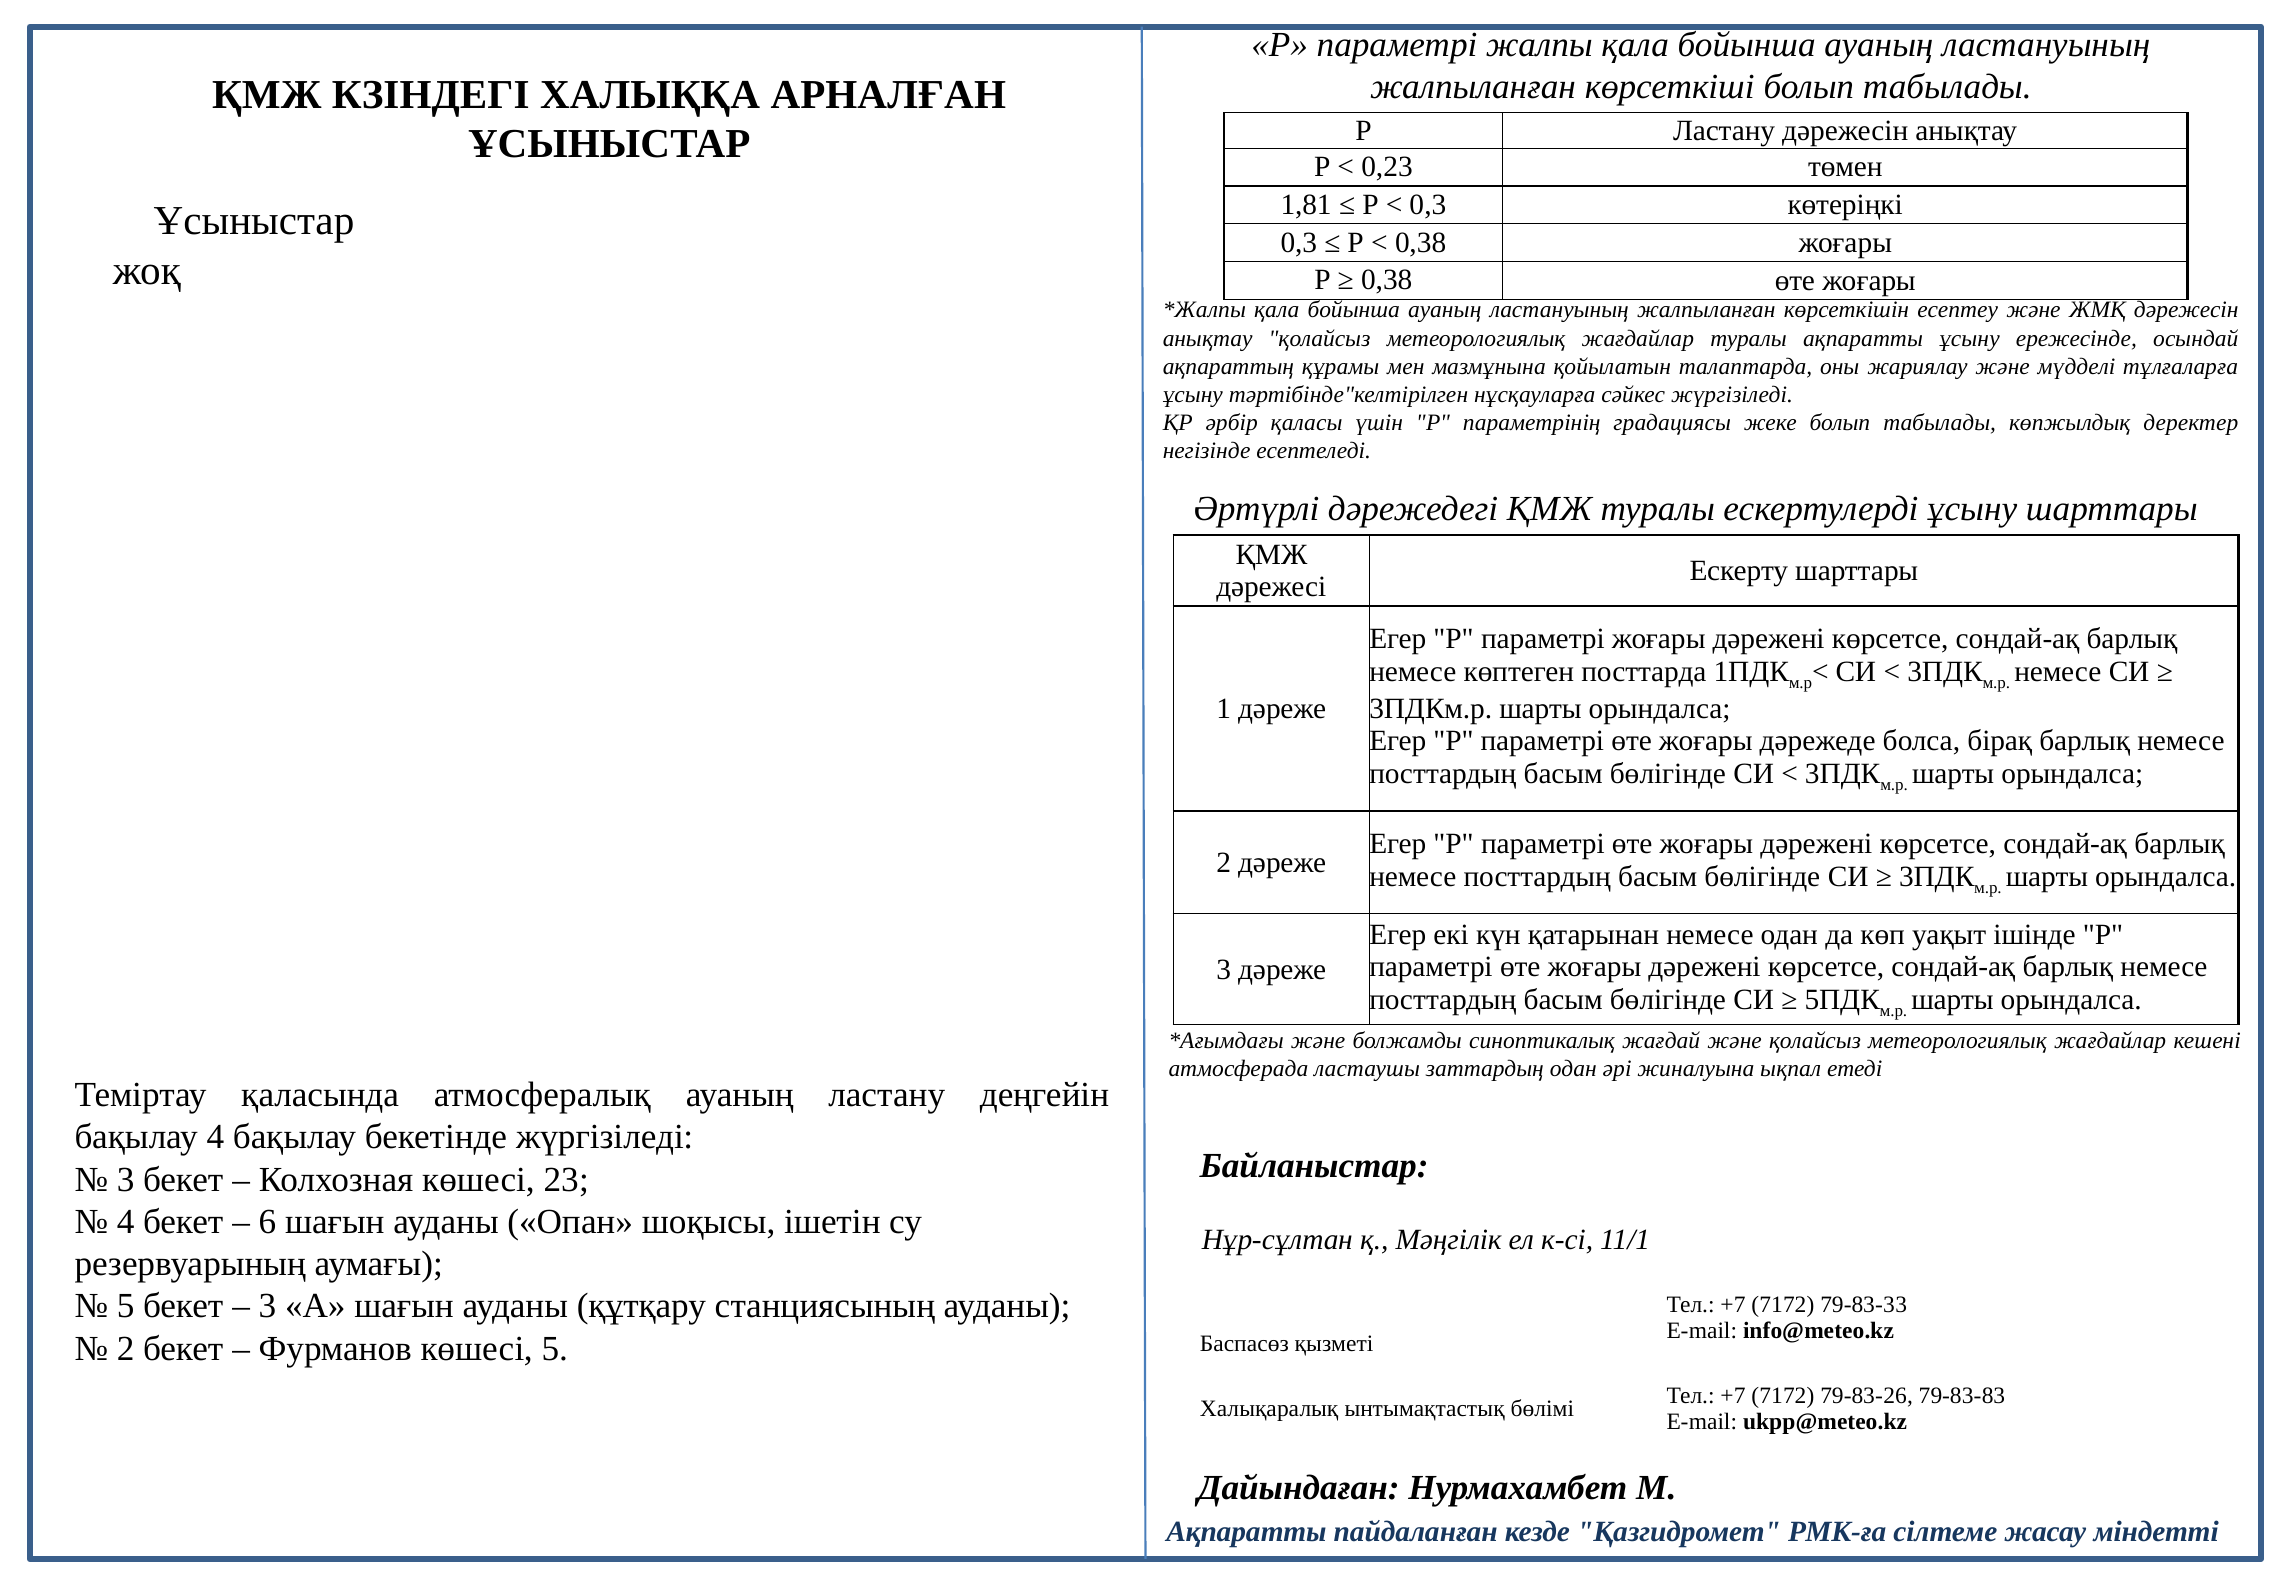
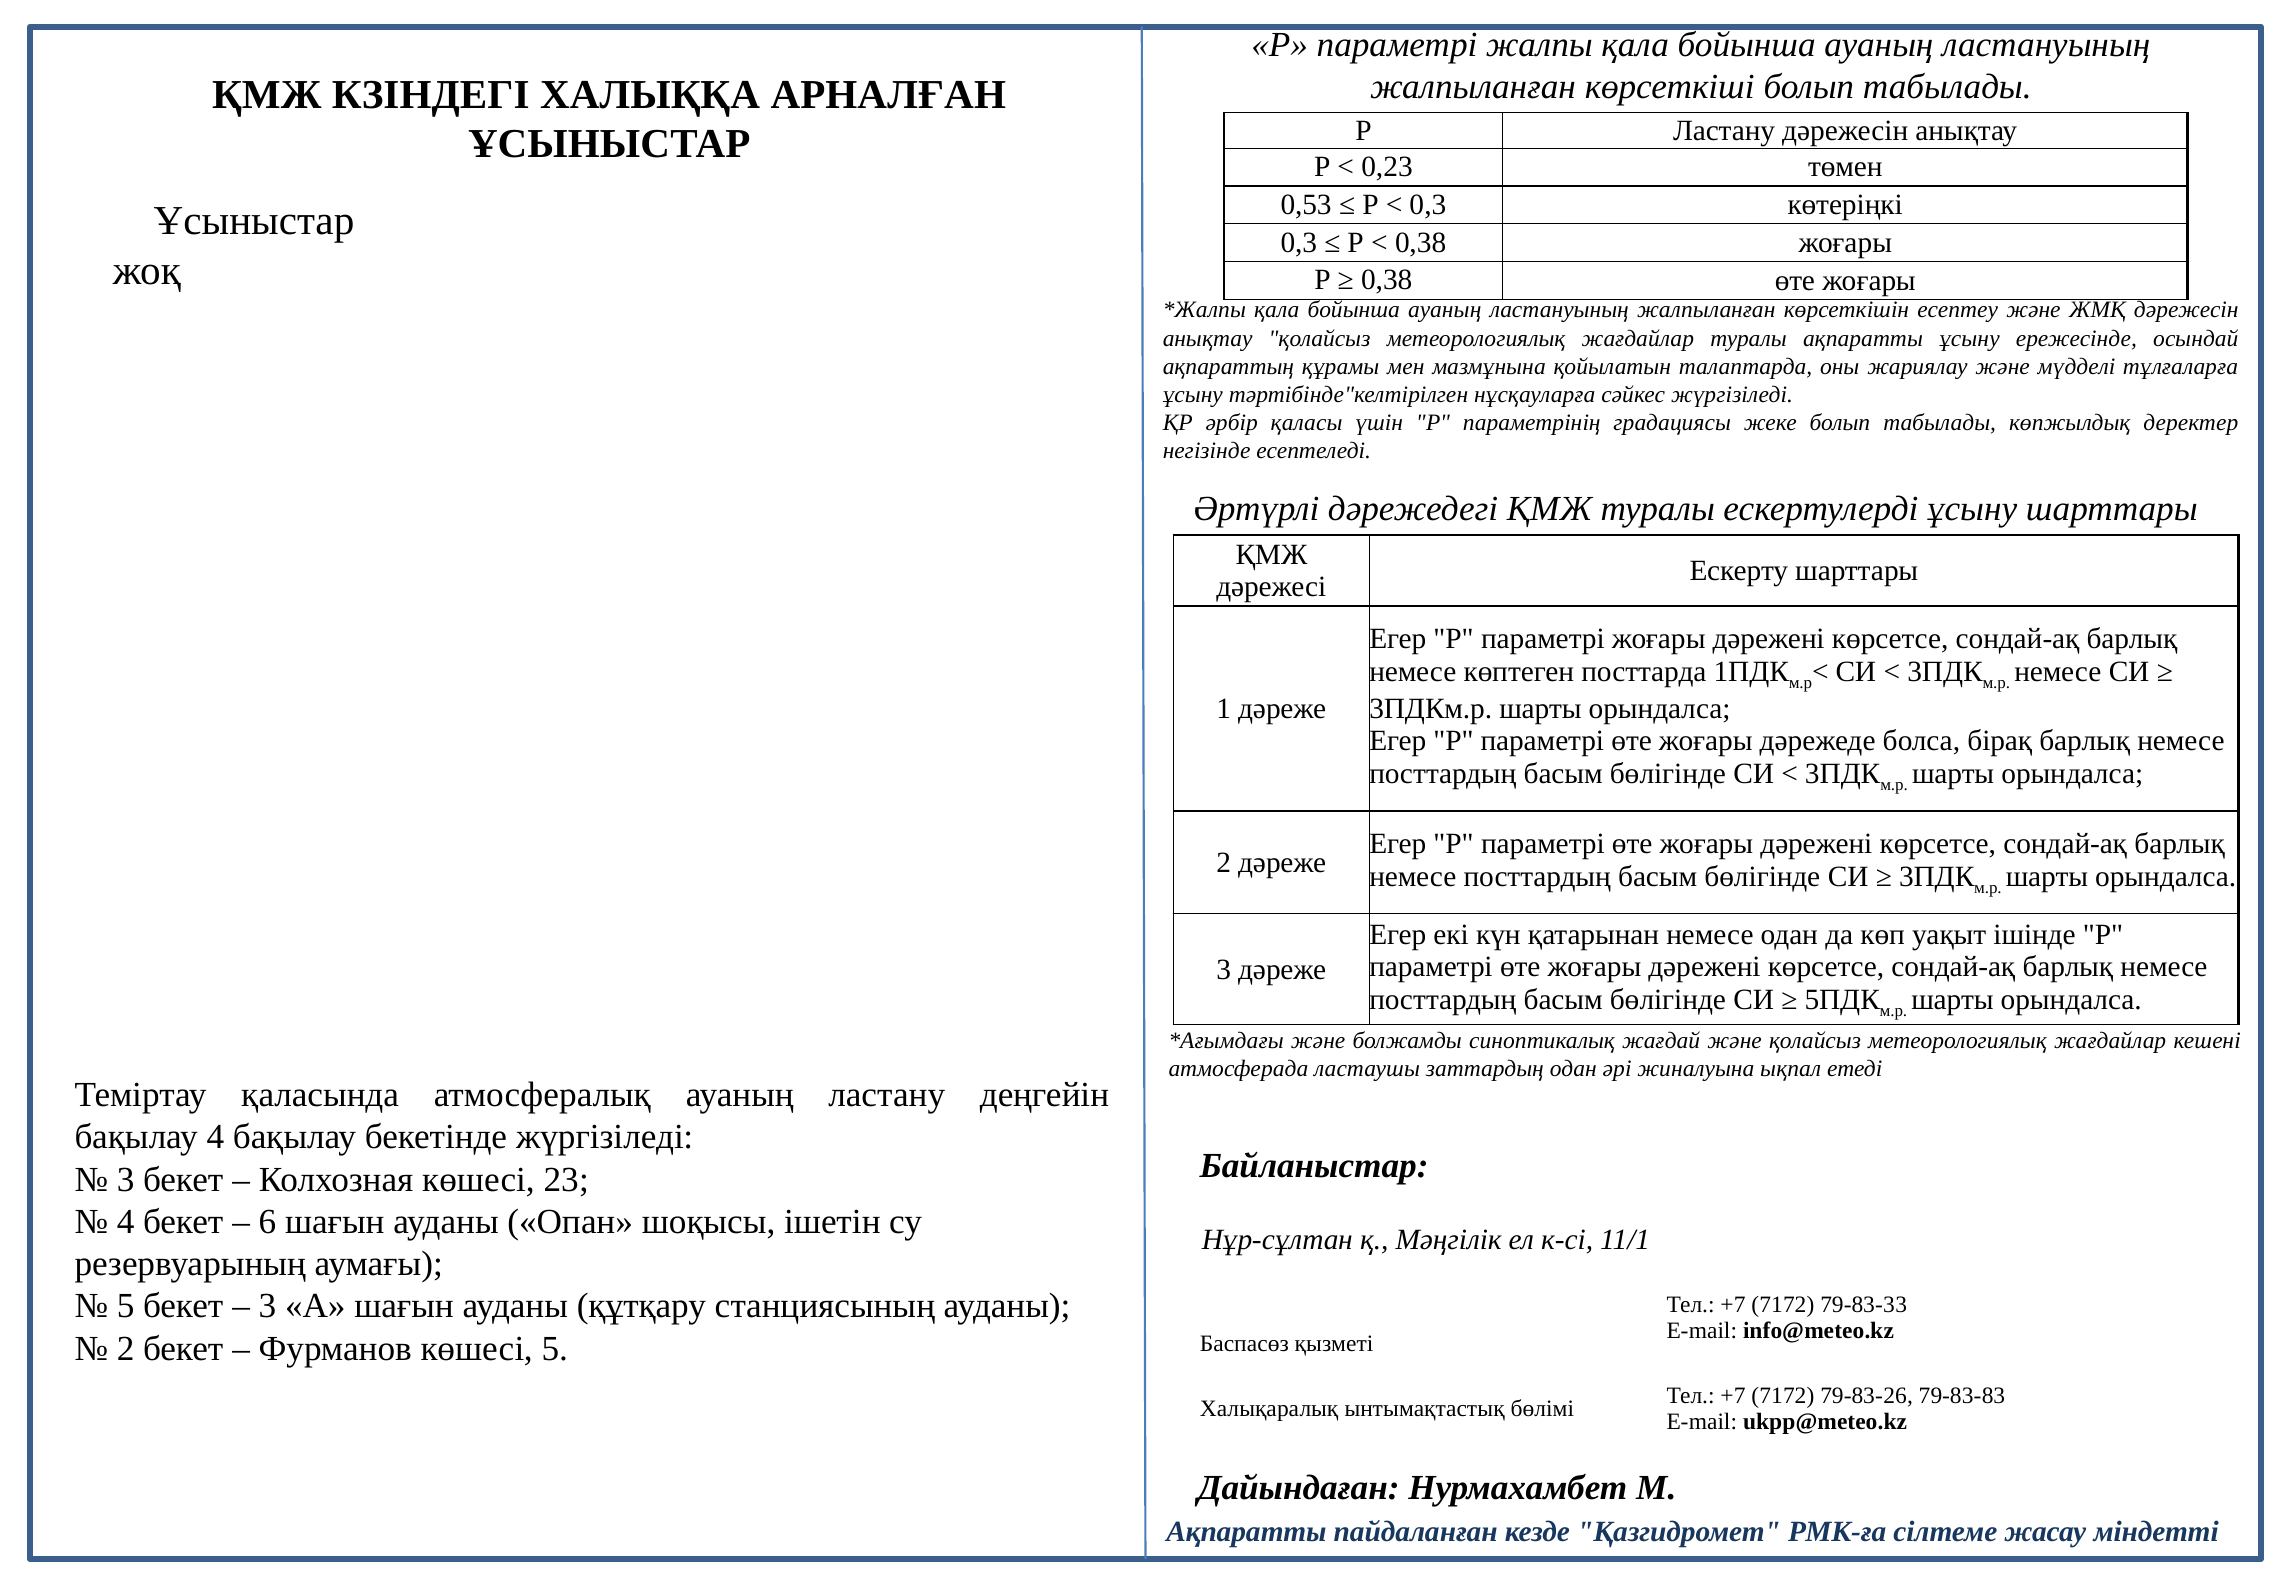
1,81: 1,81 -> 0,53
